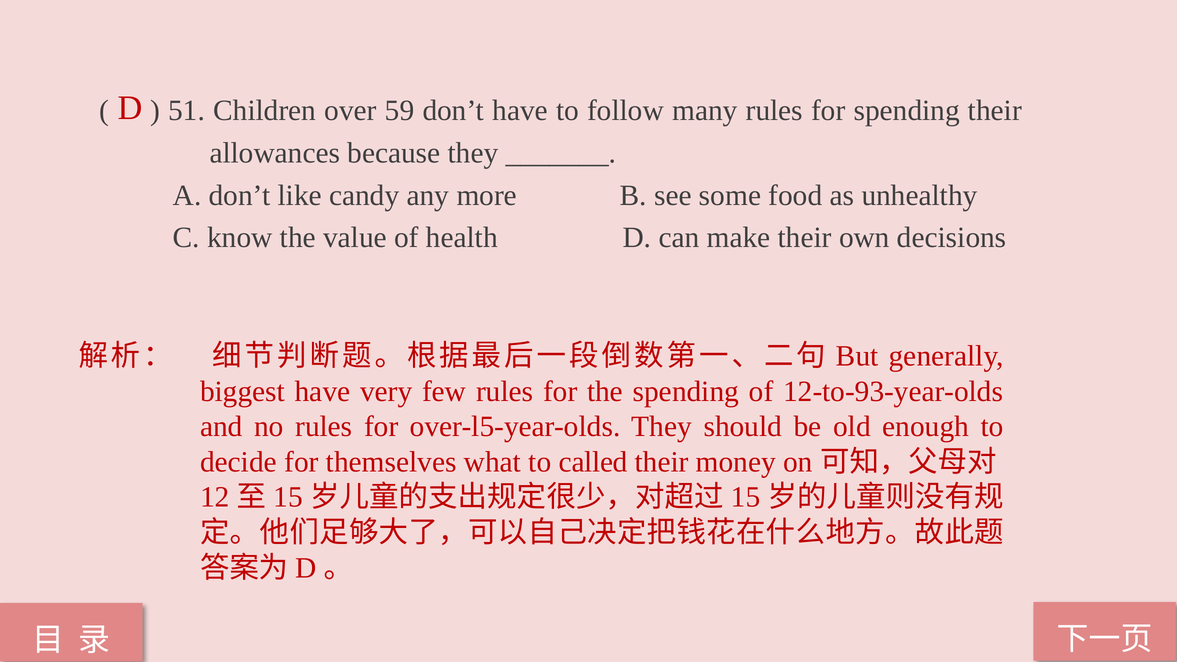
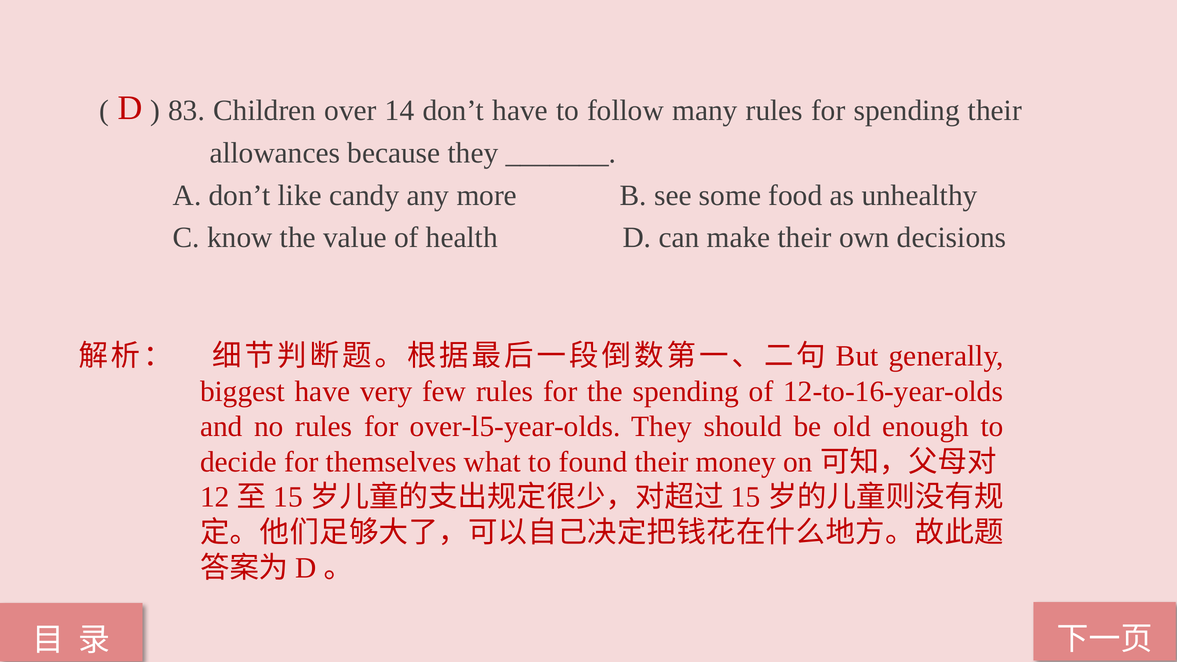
51: 51 -> 83
59: 59 -> 14
12-to-93-year-olds: 12-to-93-year-olds -> 12-to-16-year-olds
called: called -> found
